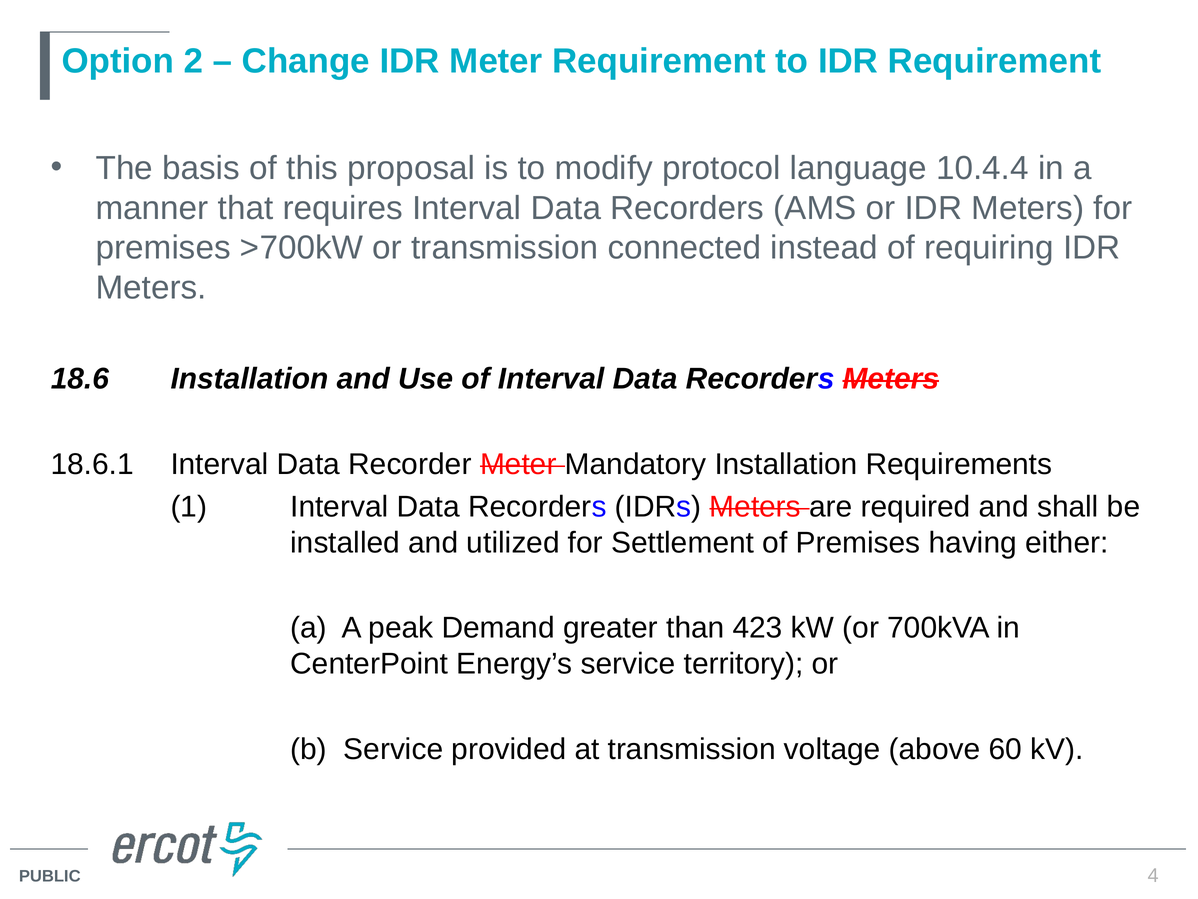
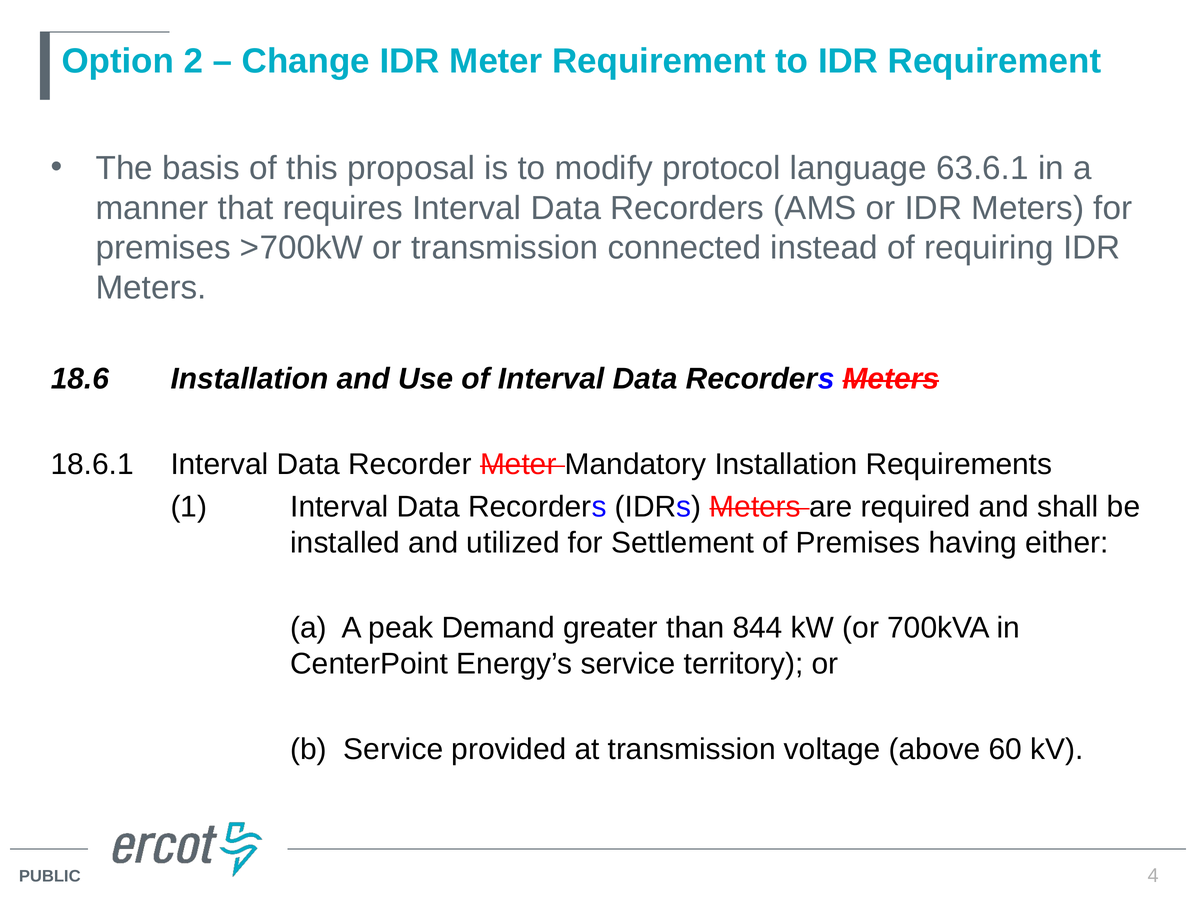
10.4.4: 10.4.4 -> 63.6.1
423: 423 -> 844
